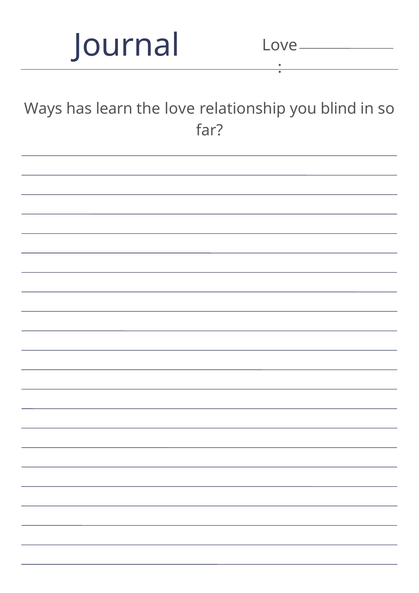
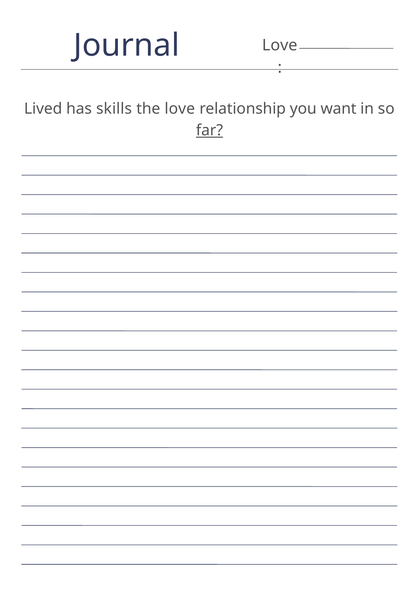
Ways: Ways -> Lived
learn: learn -> skills
blind: blind -> want
far underline: none -> present
